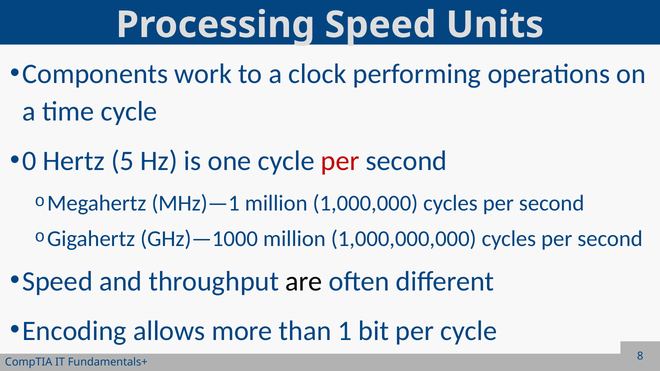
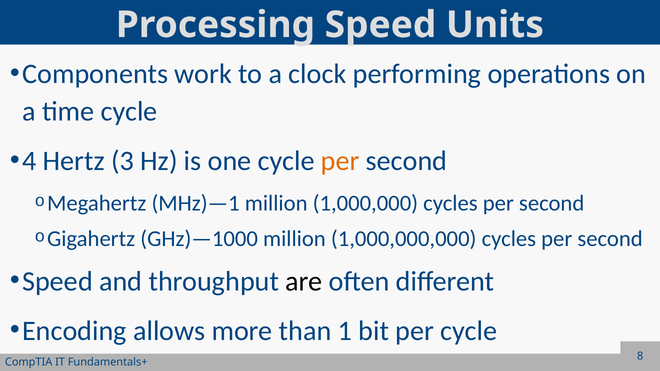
0: 0 -> 4
5: 5 -> 3
per at (340, 161) colour: red -> orange
